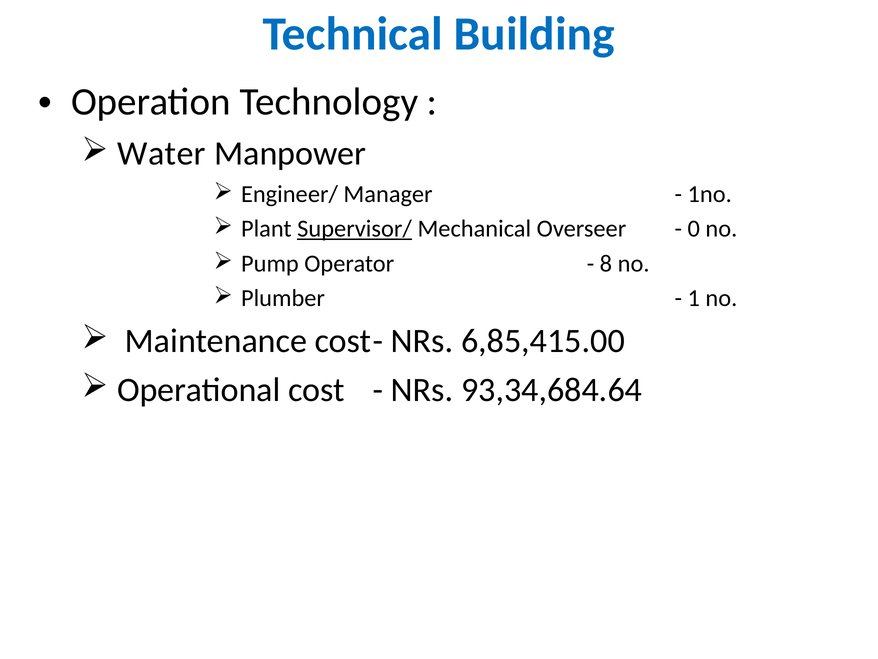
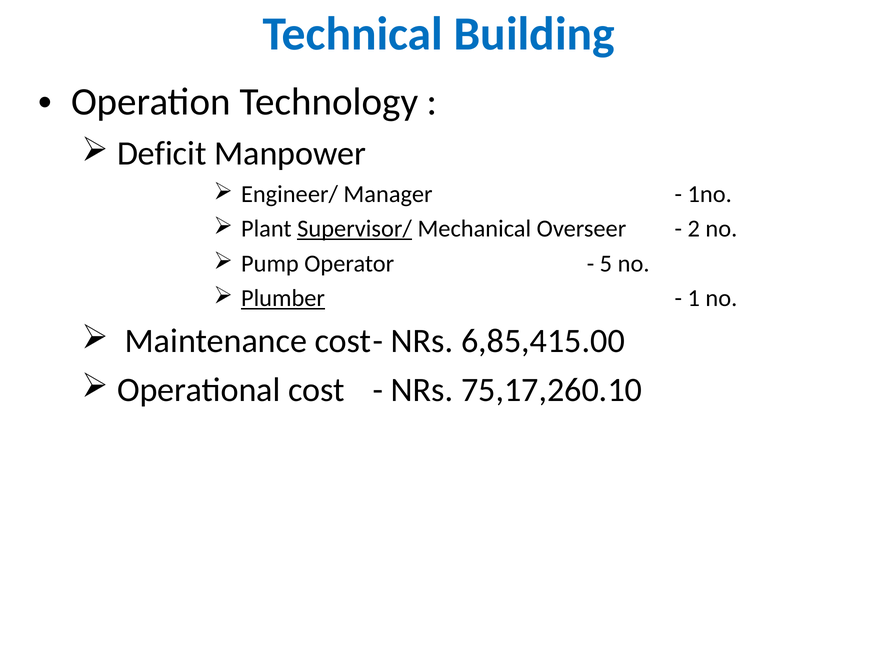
Water: Water -> Deficit
0: 0 -> 2
8: 8 -> 5
Plumber underline: none -> present
93,34,684.64: 93,34,684.64 -> 75,17,260.10
